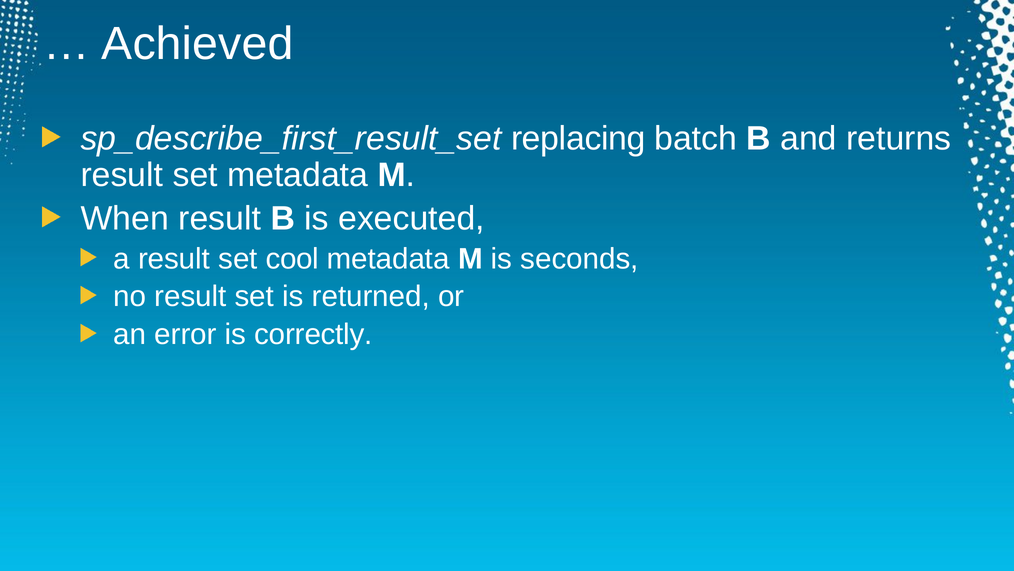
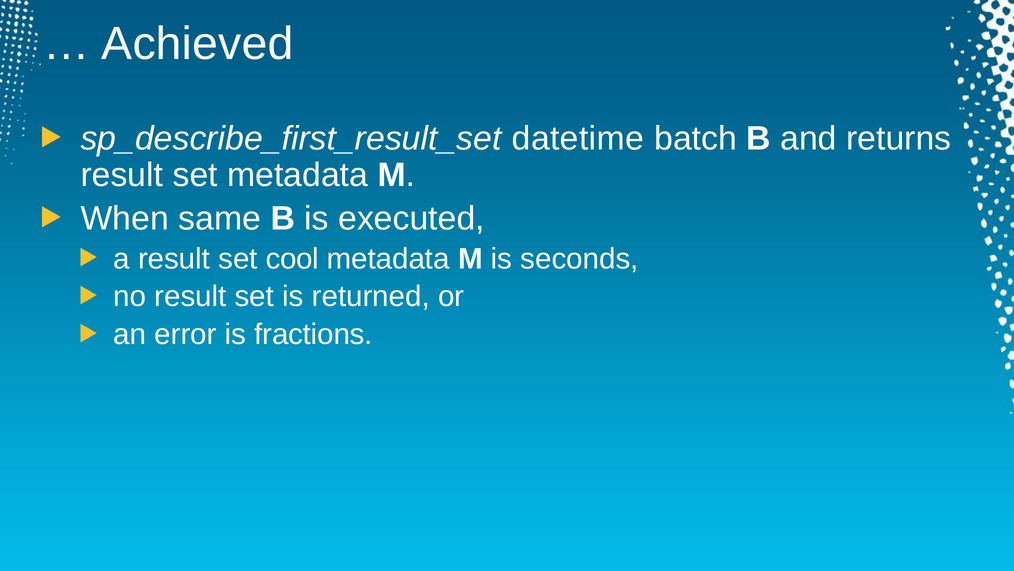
replacing: replacing -> datetime
When result: result -> same
correctly: correctly -> fractions
